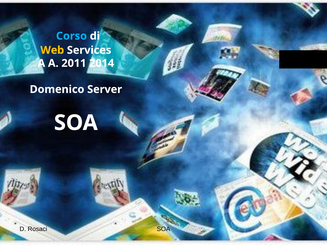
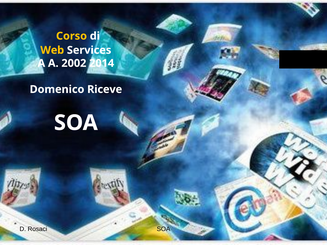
Corso colour: light blue -> yellow
2011: 2011 -> 2002
Server: Server -> Riceve
